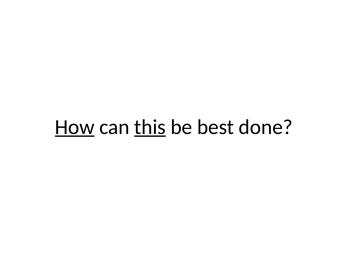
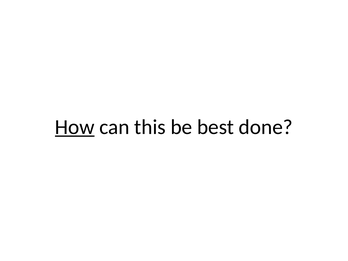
this underline: present -> none
